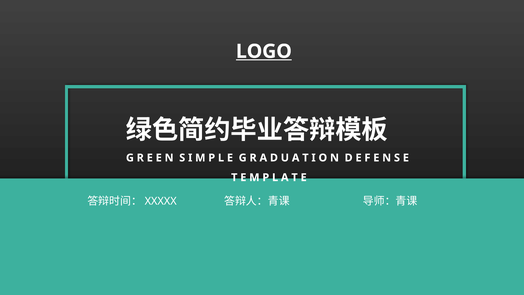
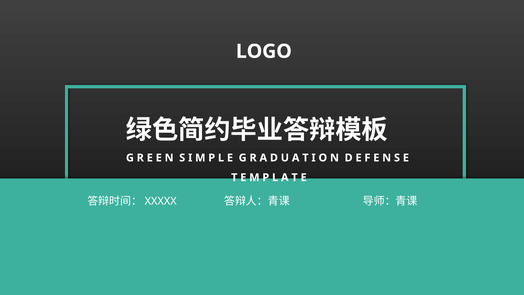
LOGO underline: present -> none
